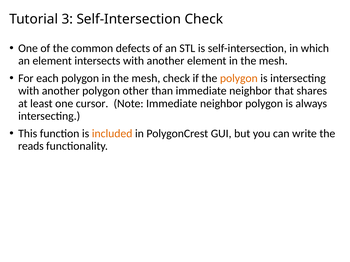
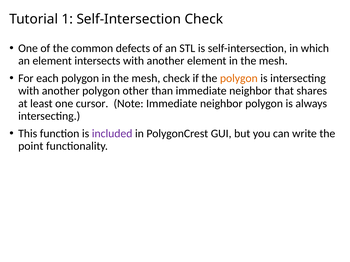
3: 3 -> 1
included colour: orange -> purple
reads: reads -> point
